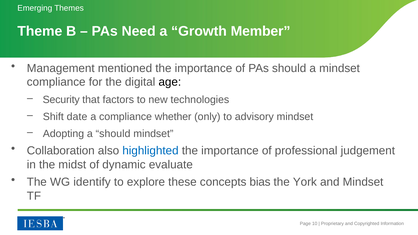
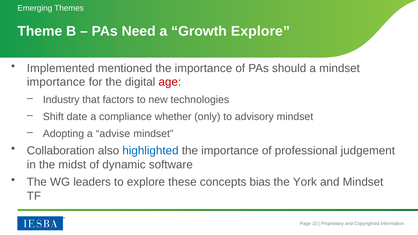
Growth Member: Member -> Explore
Management: Management -> Implemented
compliance at (56, 82): compliance -> importance
age colour: black -> red
Security: Security -> Industry
a should: should -> advise
evaluate: evaluate -> software
identify: identify -> leaders
